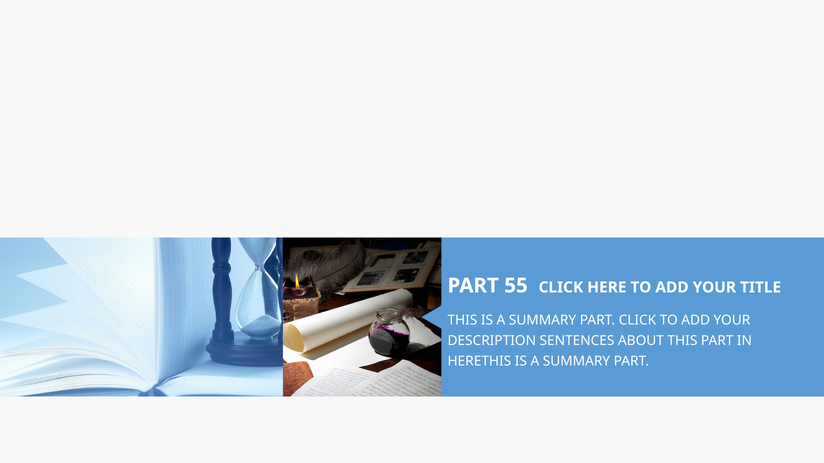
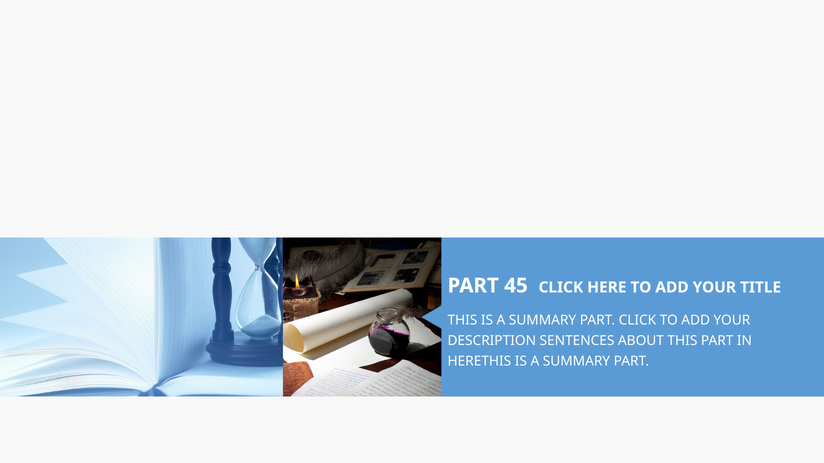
55: 55 -> 45
